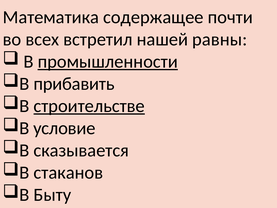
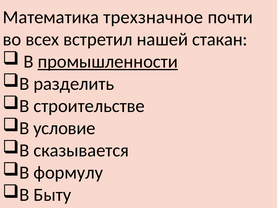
содержащее: содержащее -> трехзначное
равны: равны -> стакан
прибавить: прибавить -> разделить
строительстве underline: present -> none
стаканов: стаканов -> формулу
